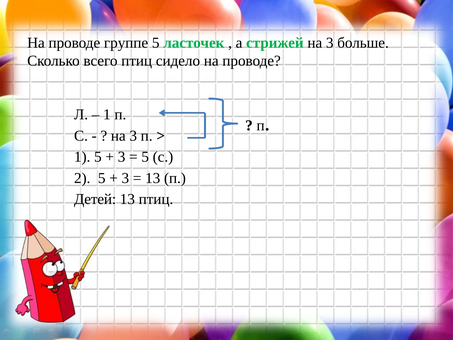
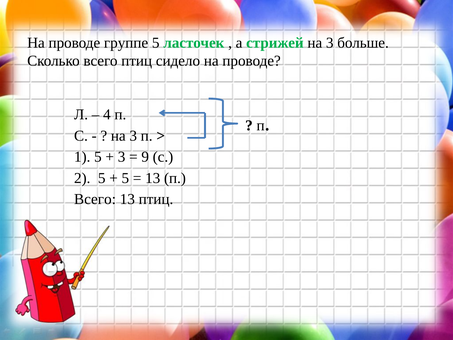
1 at (107, 114): 1 -> 4
5 at (145, 157): 5 -> 9
3 at (125, 178): 3 -> 5
Детей at (95, 199): Детей -> Всего
